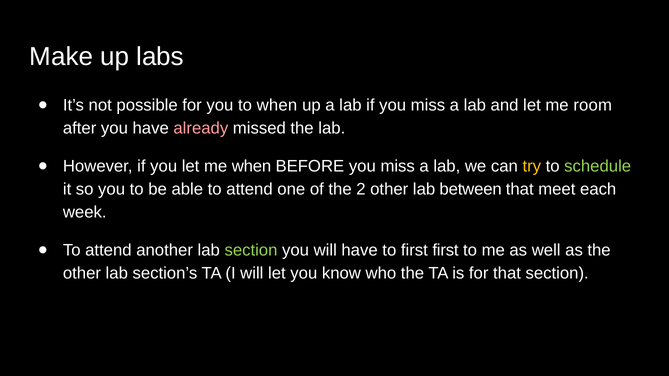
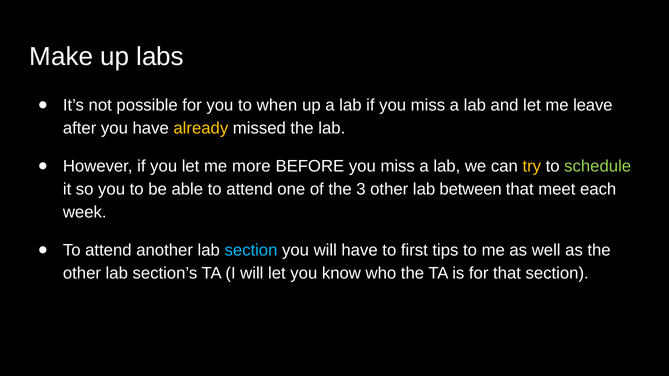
room: room -> leave
already colour: pink -> yellow
me when: when -> more
2: 2 -> 3
section at (251, 250) colour: light green -> light blue
first first: first -> tips
